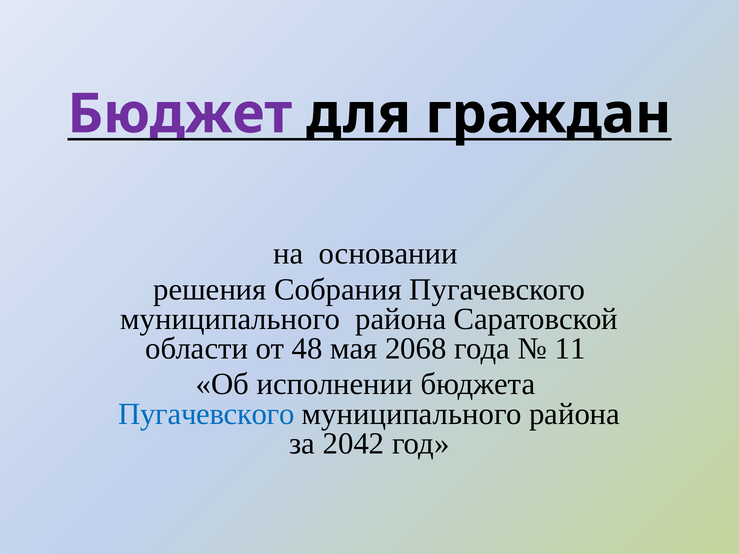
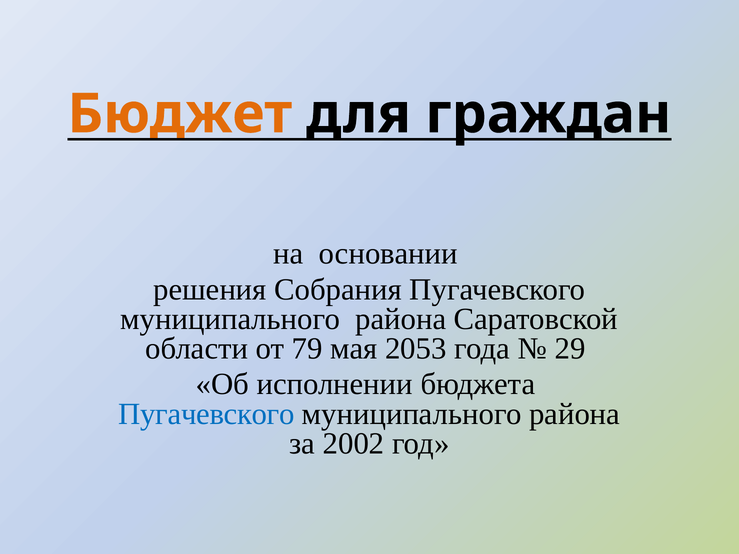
Бюджет colour: purple -> orange
48: 48 -> 79
2068: 2068 -> 2053
11: 11 -> 29
2042: 2042 -> 2002
